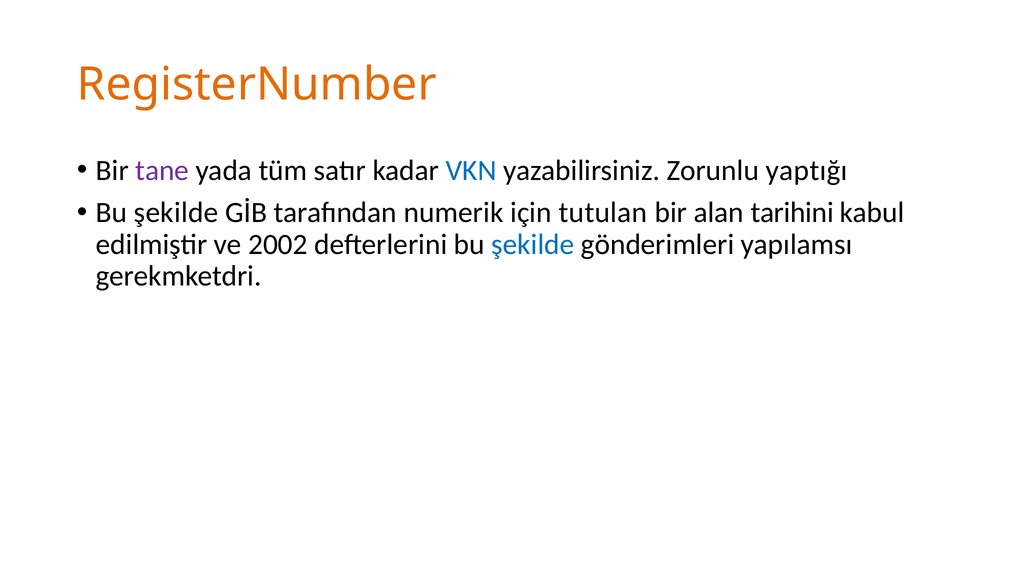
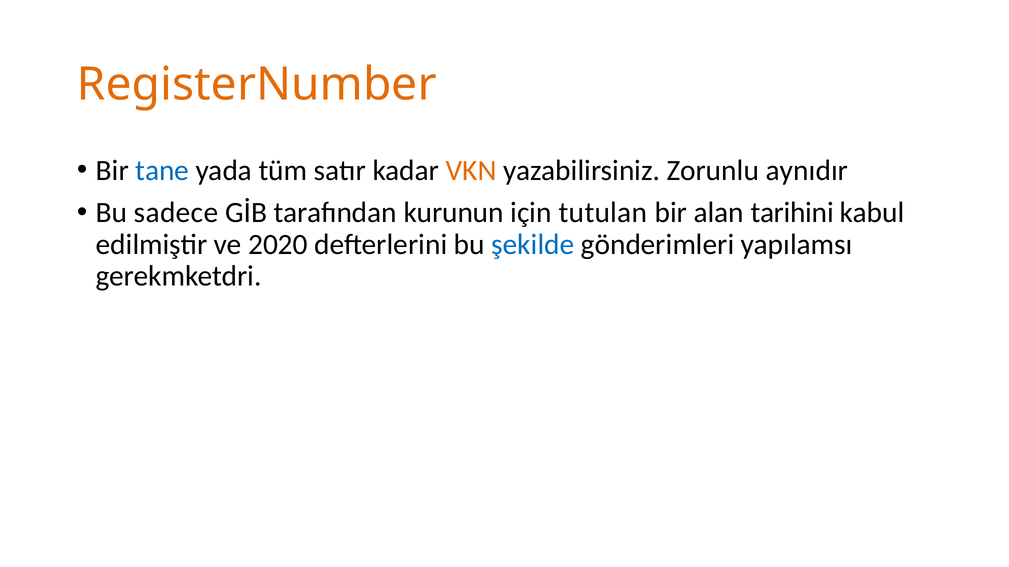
tane colour: purple -> blue
VKN colour: blue -> orange
yaptığı: yaptığı -> aynıdır
şekilde at (176, 213): şekilde -> sadece
numerik: numerik -> kurunun
2002: 2002 -> 2020
